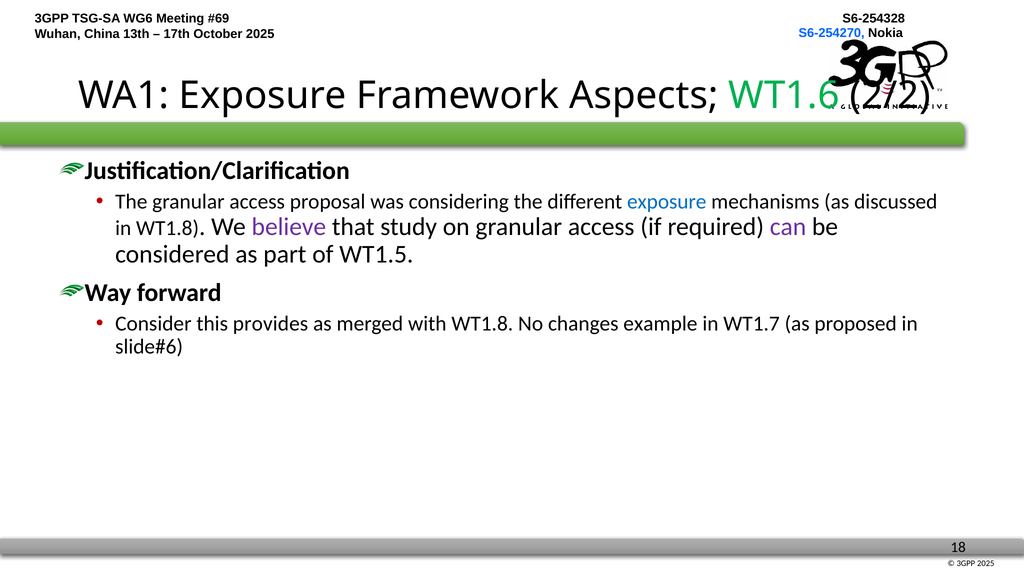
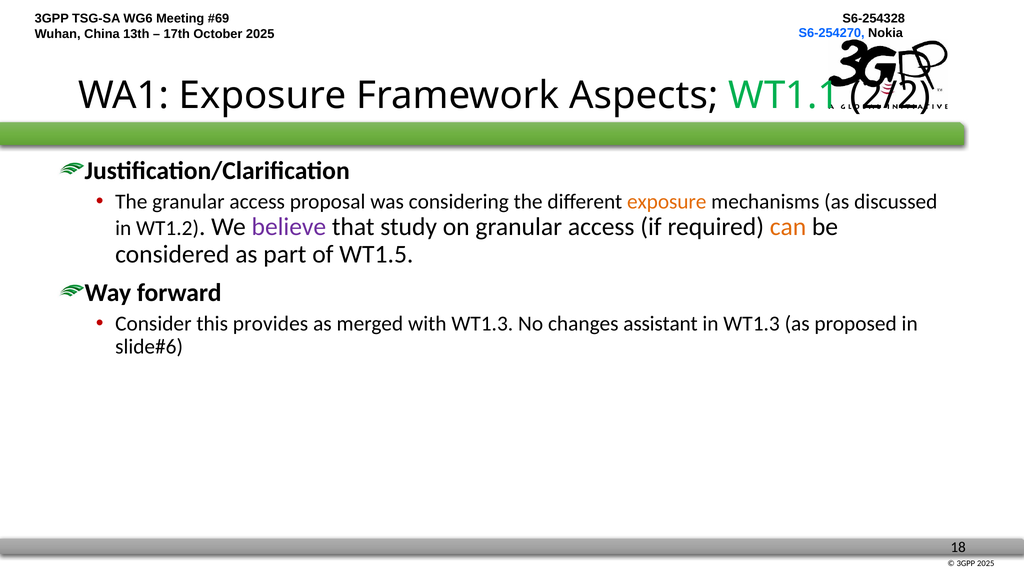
WT1.6: WT1.6 -> WT1.1
exposure at (667, 202) colour: blue -> orange
in WT1.8: WT1.8 -> WT1.2
can colour: purple -> orange
with WT1.8: WT1.8 -> WT1.3
example: example -> assistant
in WT1.7: WT1.7 -> WT1.3
